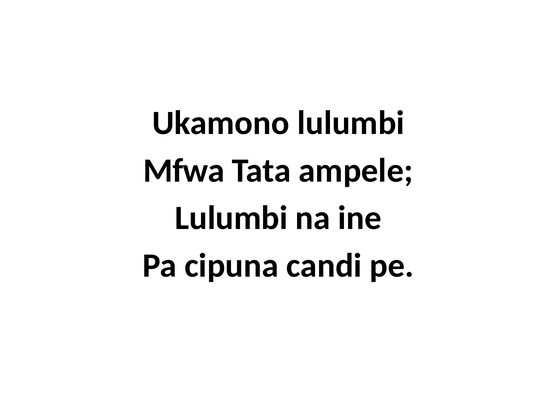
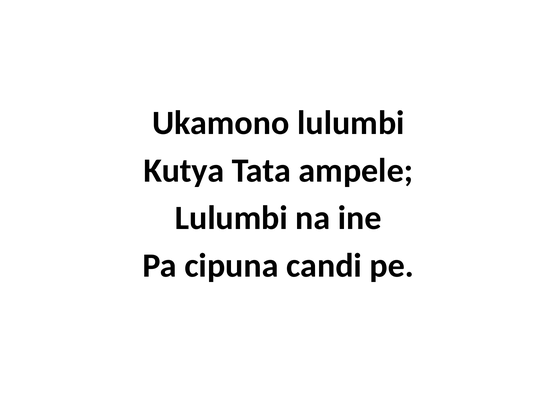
Mfwa: Mfwa -> Kutya
